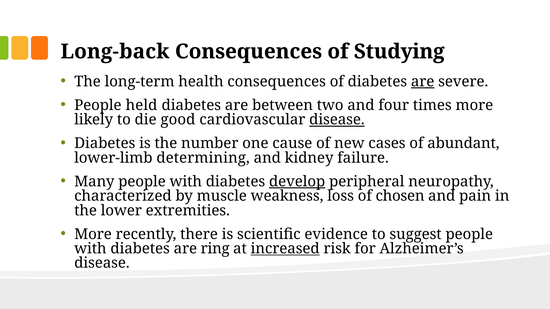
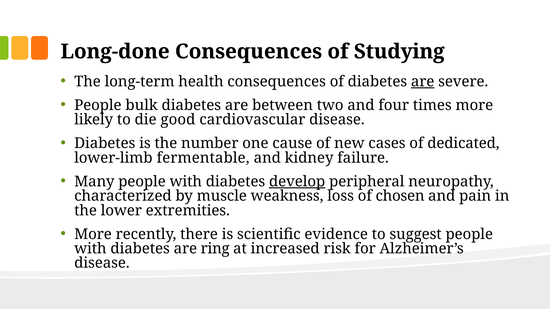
Long-back: Long-back -> Long-done
held: held -> bulk
disease at (337, 120) underline: present -> none
abundant: abundant -> dedicated
determining: determining -> fermentable
increased underline: present -> none
